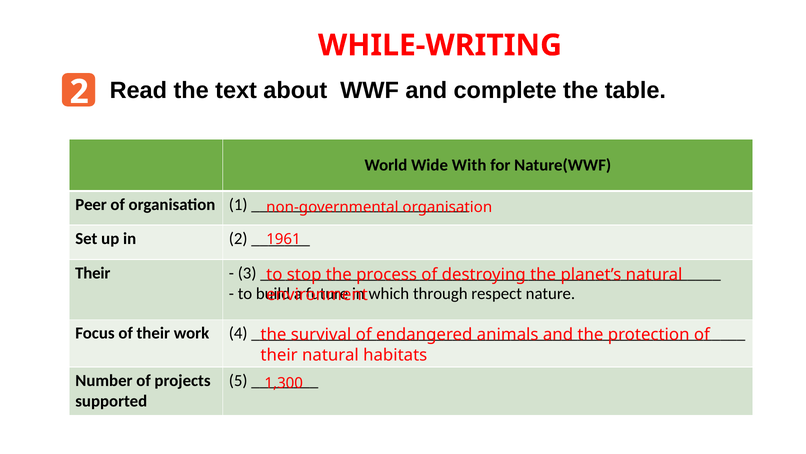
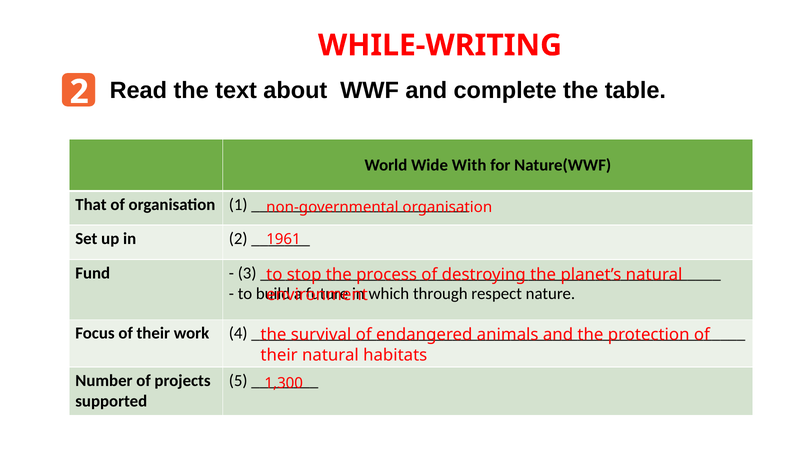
Peer: Peer -> That
Their at (93, 273): Their -> Fund
